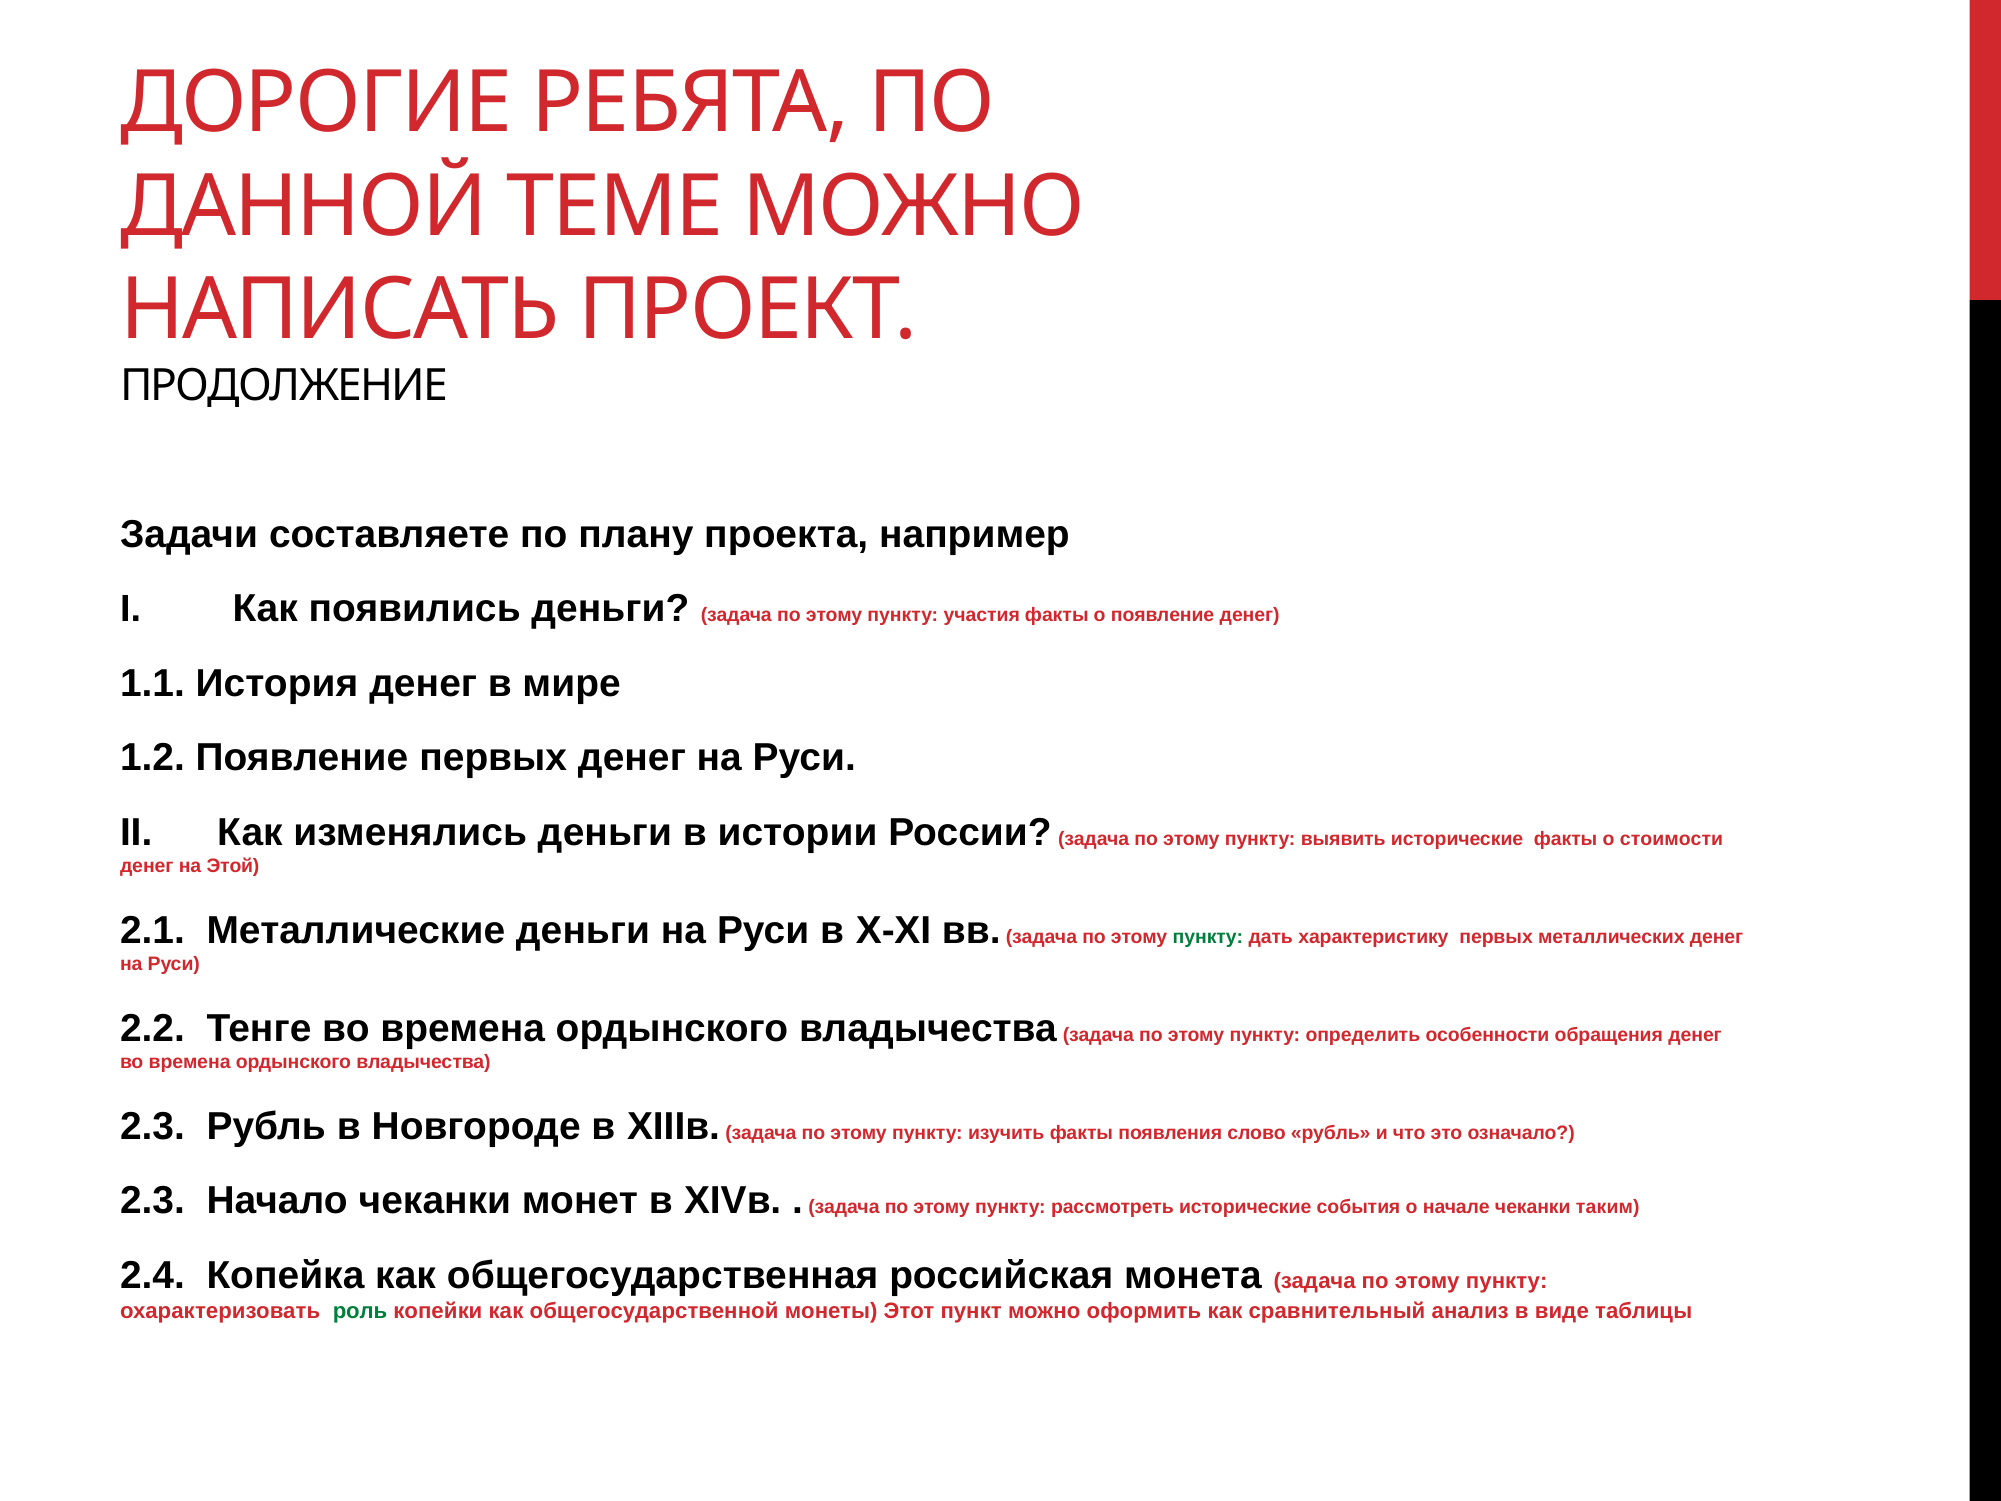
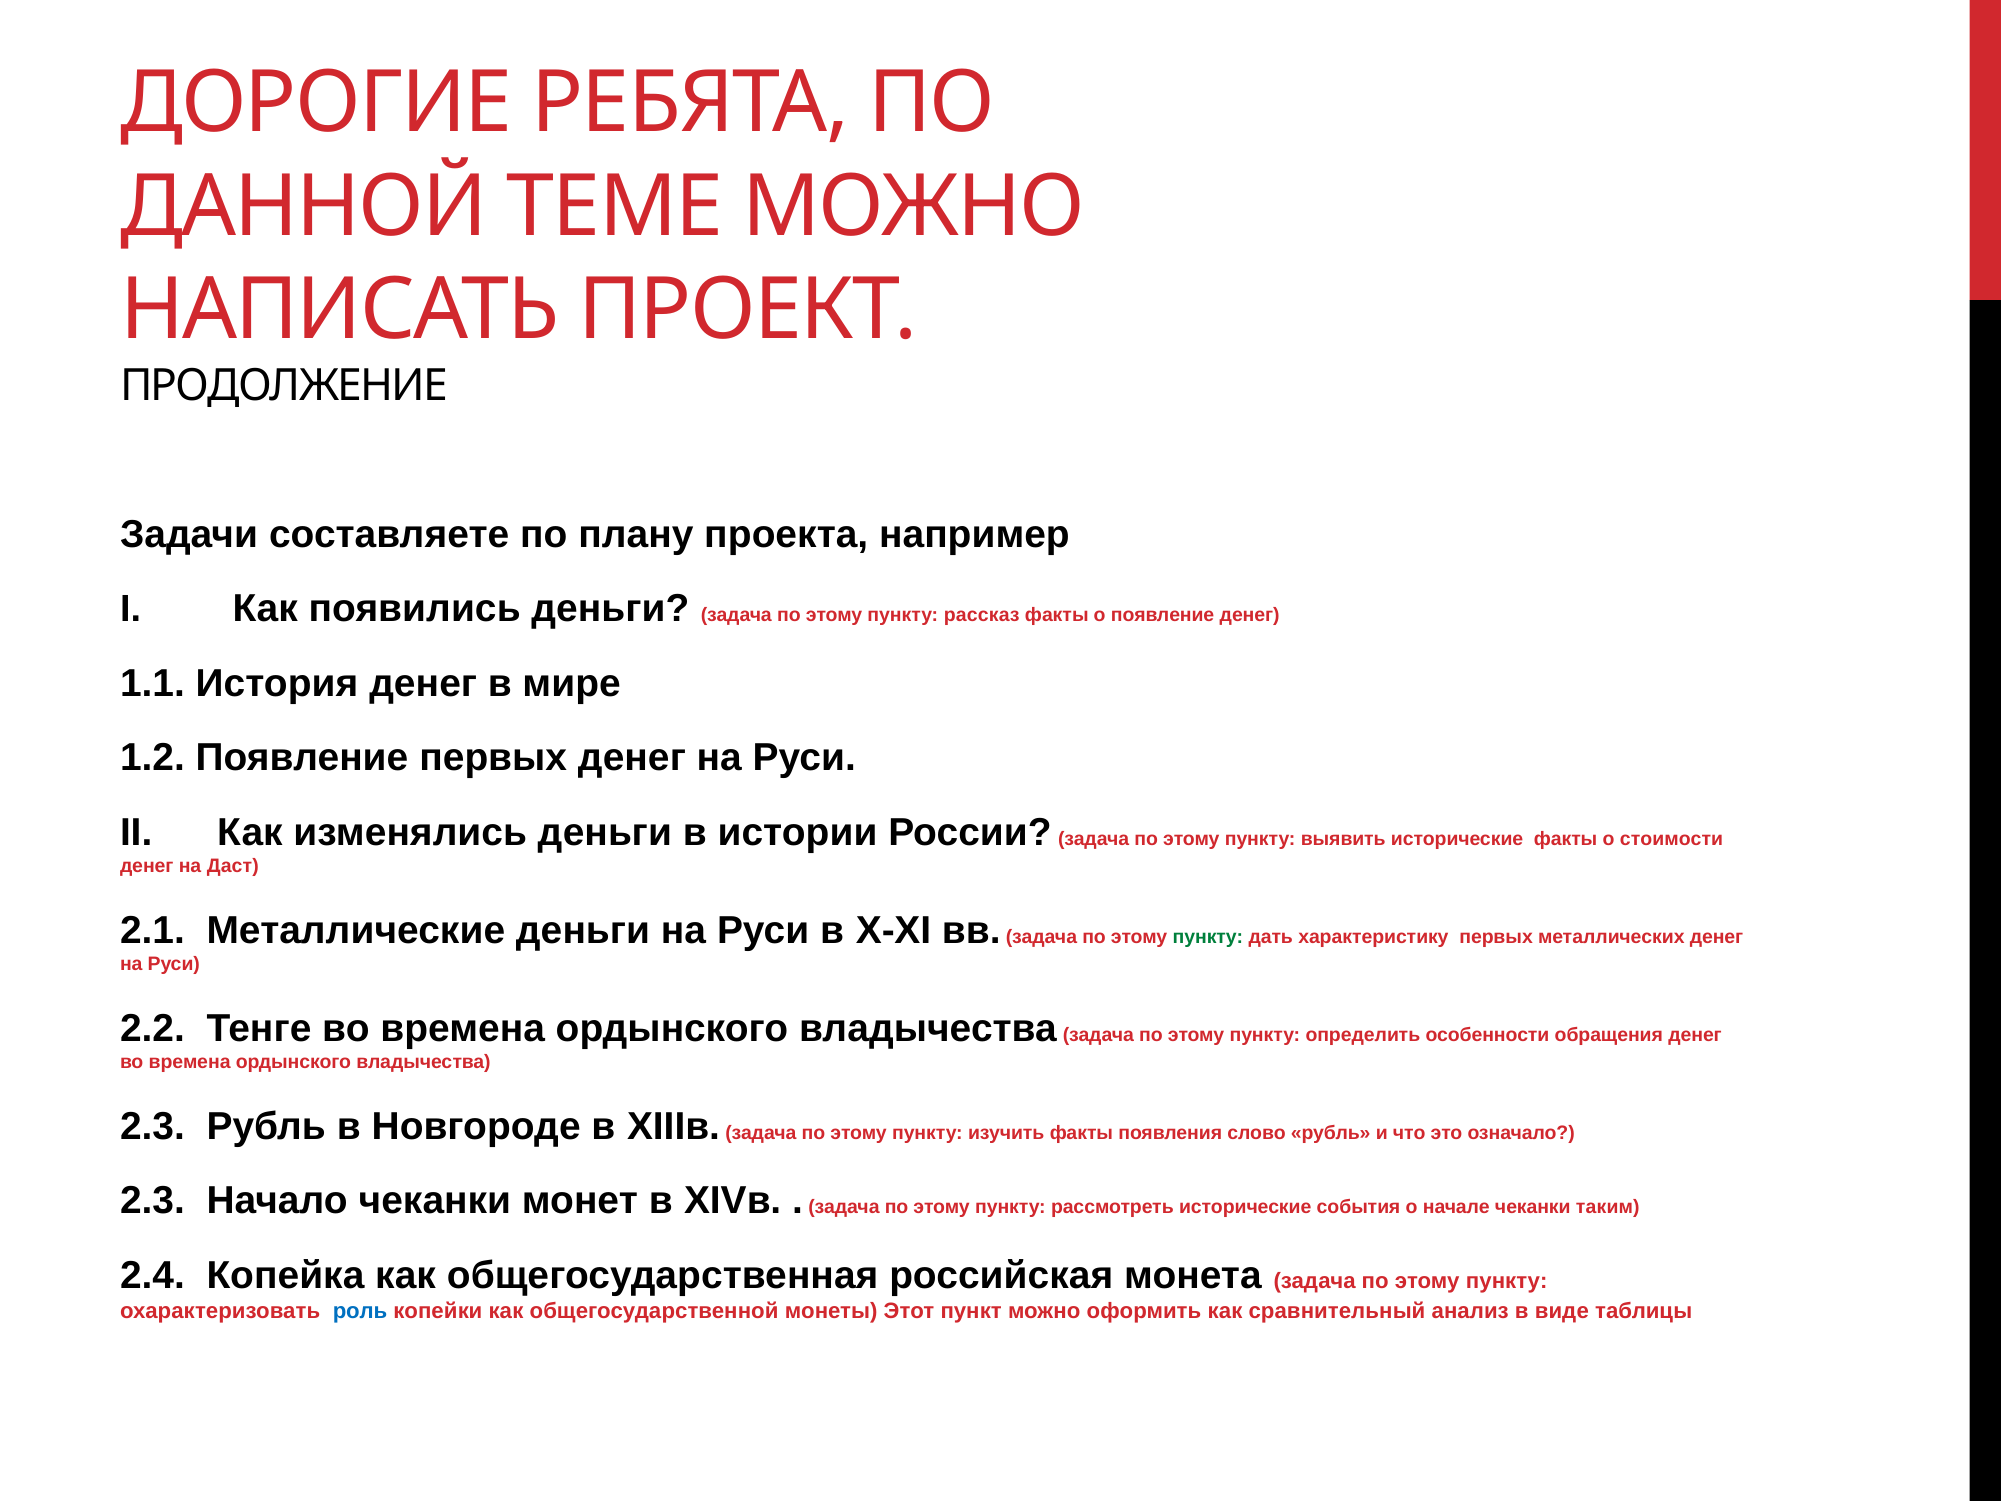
участия: участия -> рассказ
Этой: Этой -> Даст
роль colour: green -> blue
